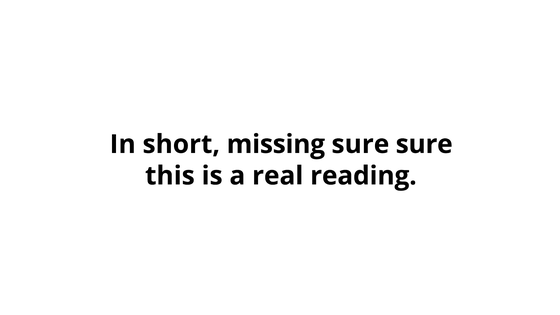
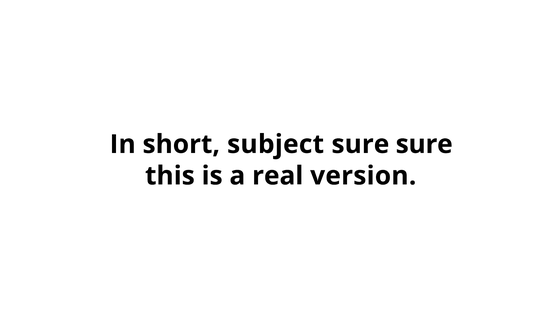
missing: missing -> subject
reading: reading -> version
